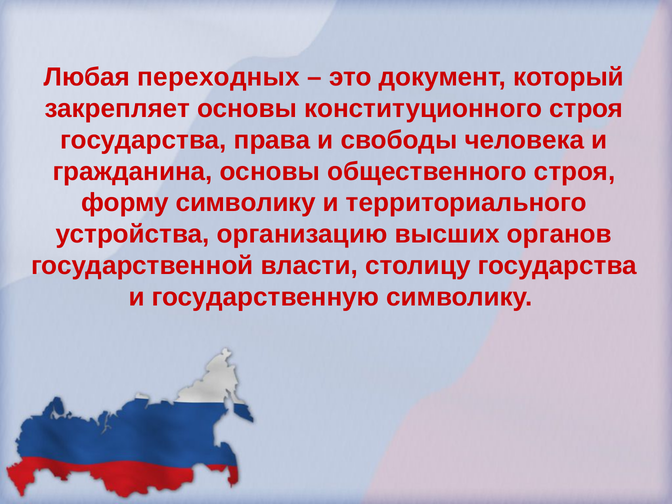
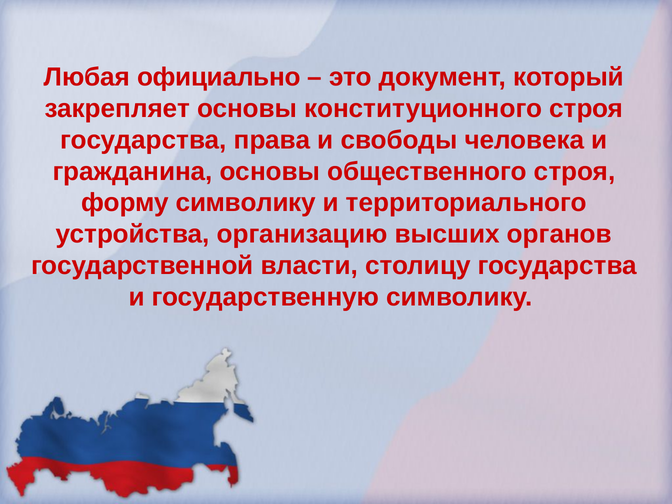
переходных: переходных -> официально
